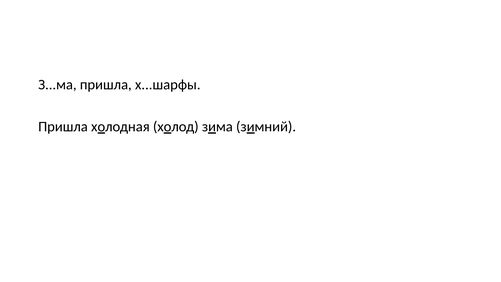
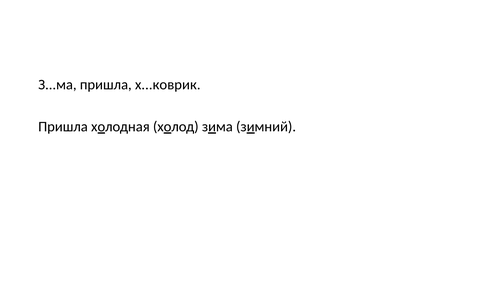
х...шарфы: х...шарфы -> х...коврик
